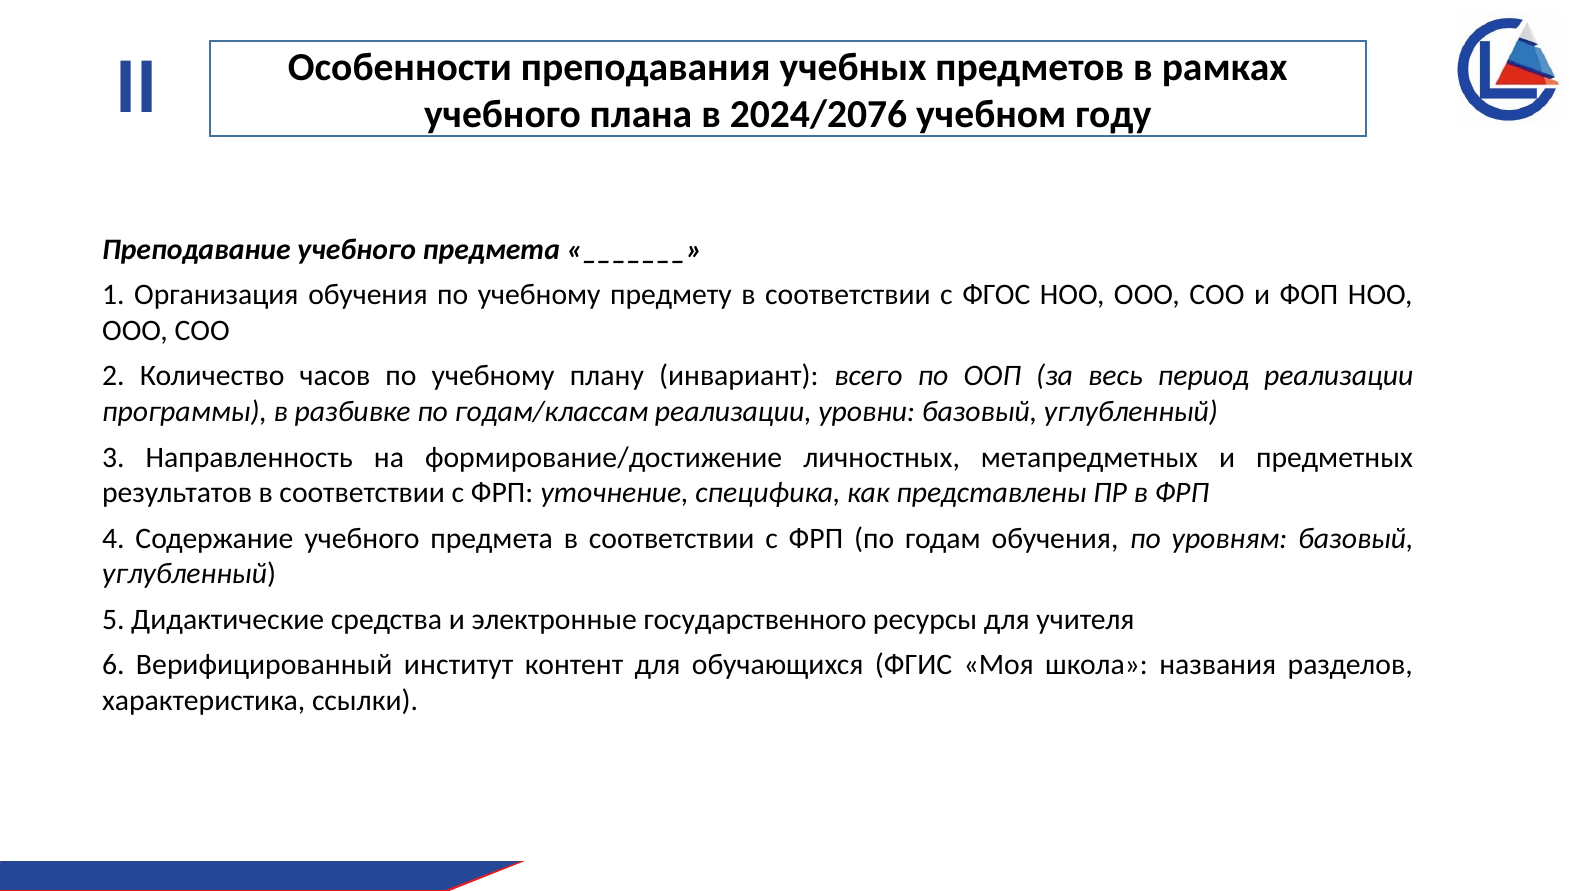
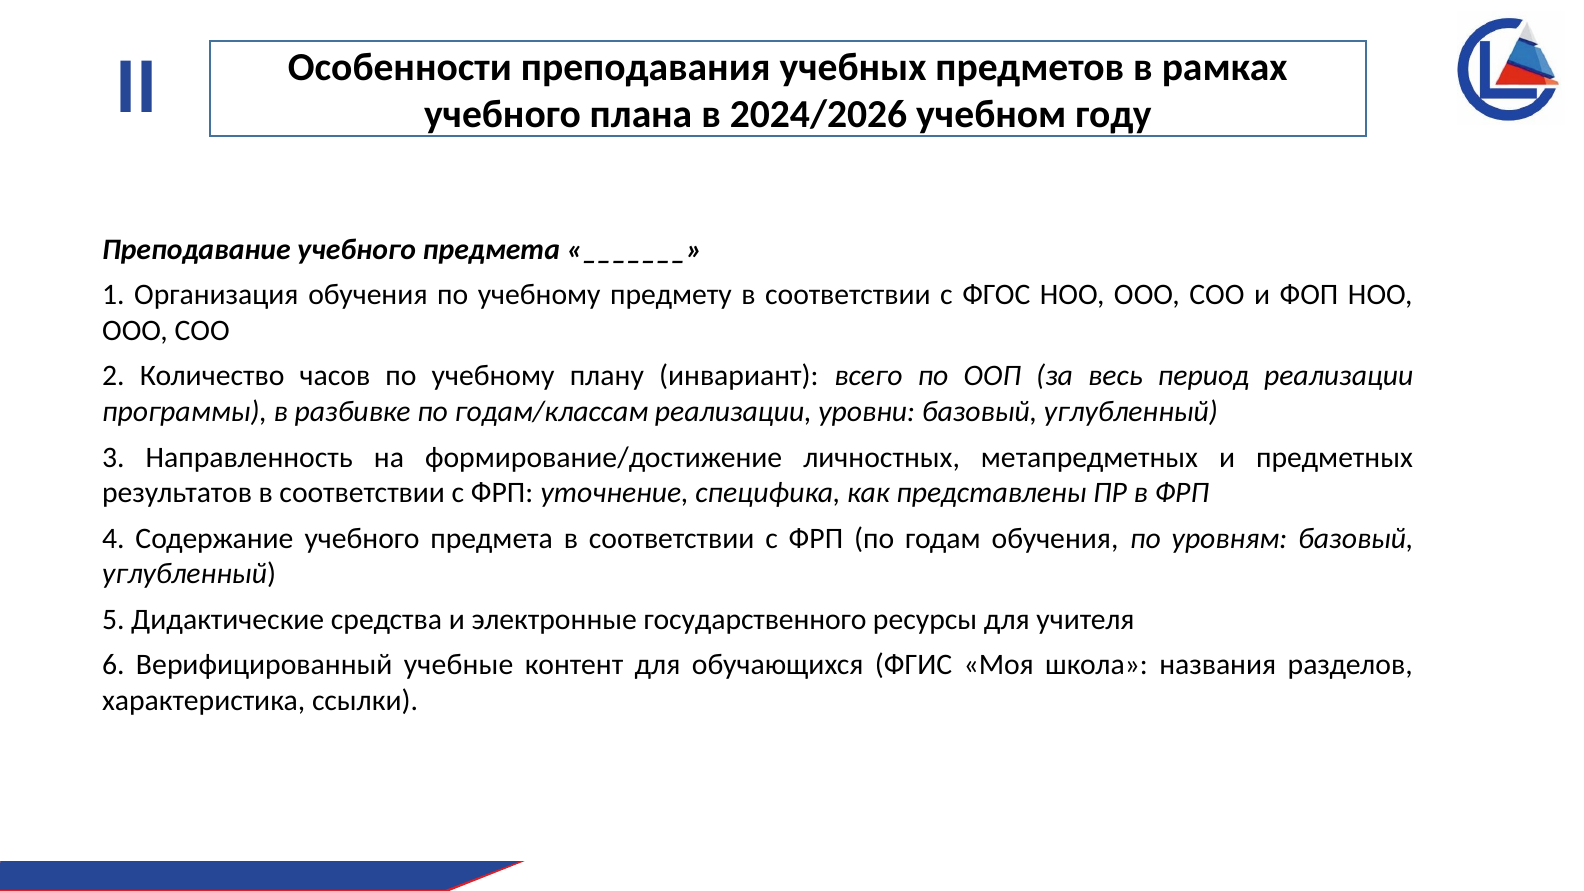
2024/2076: 2024/2076 -> 2024/2026
институт: институт -> учебные
